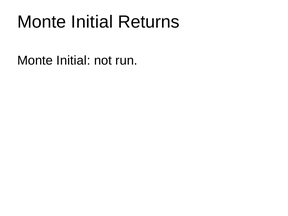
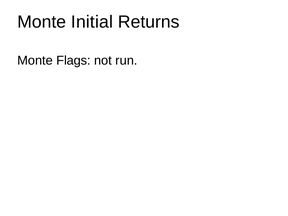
Initial at (73, 60): Initial -> Flags
